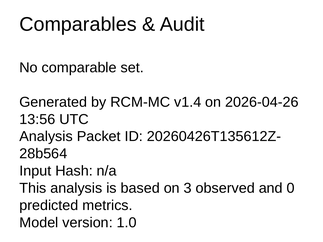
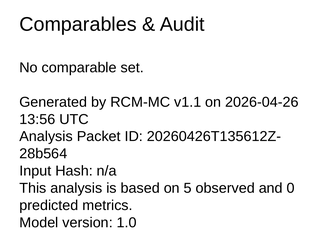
v1.4: v1.4 -> v1.1
3: 3 -> 5
